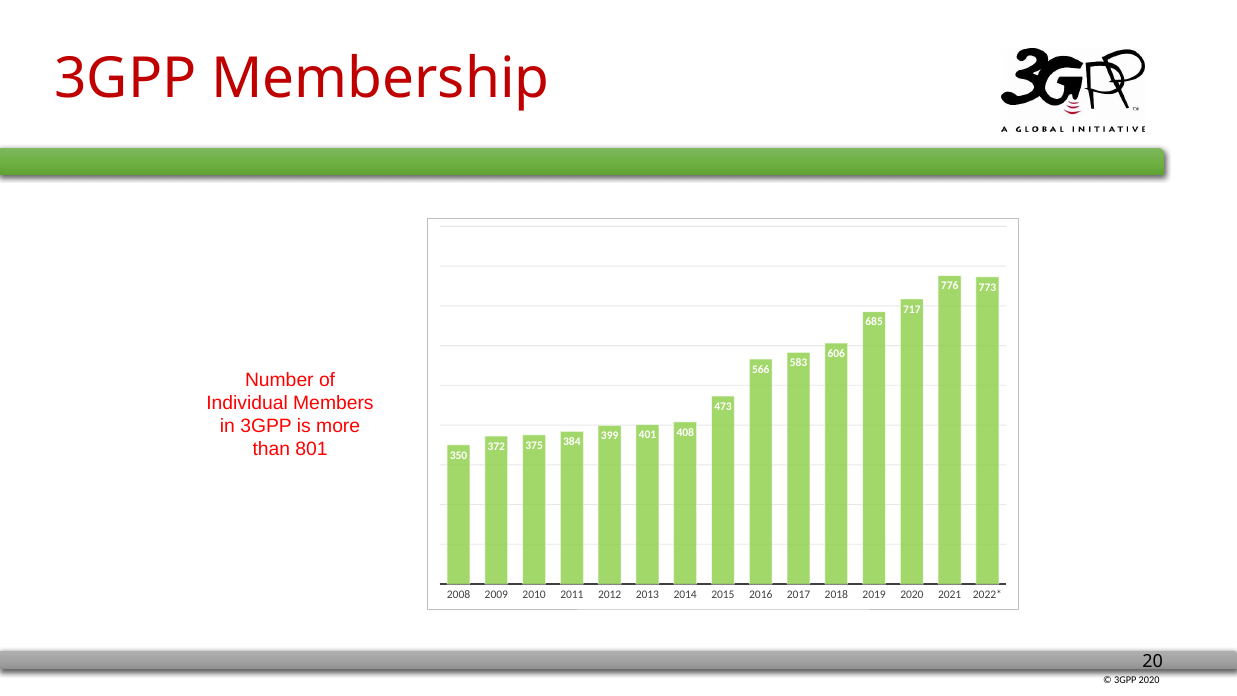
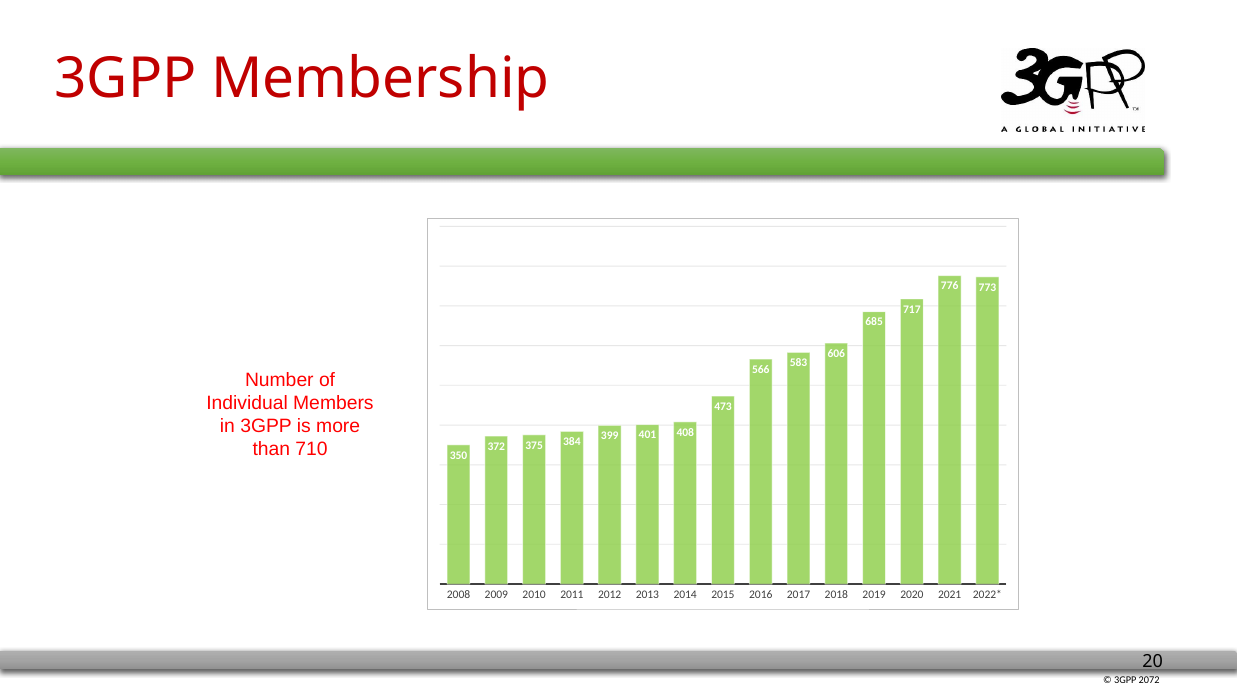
801: 801 -> 710
3GPP 2020: 2020 -> 2072
